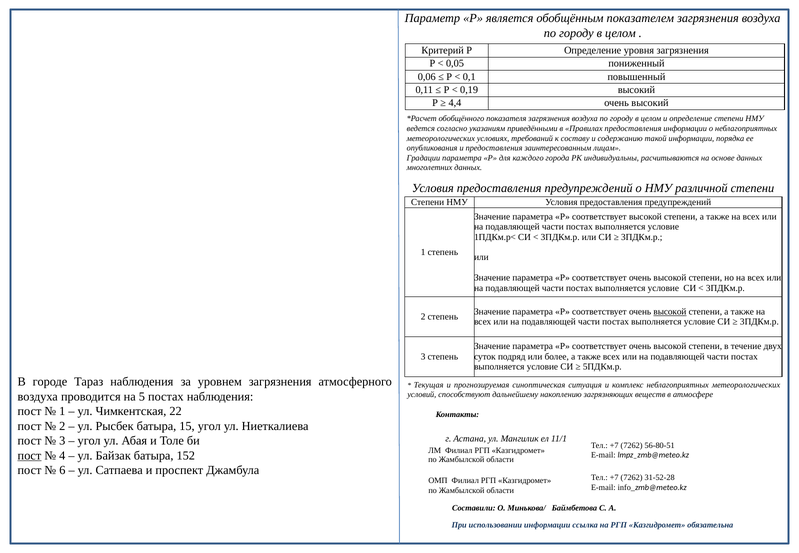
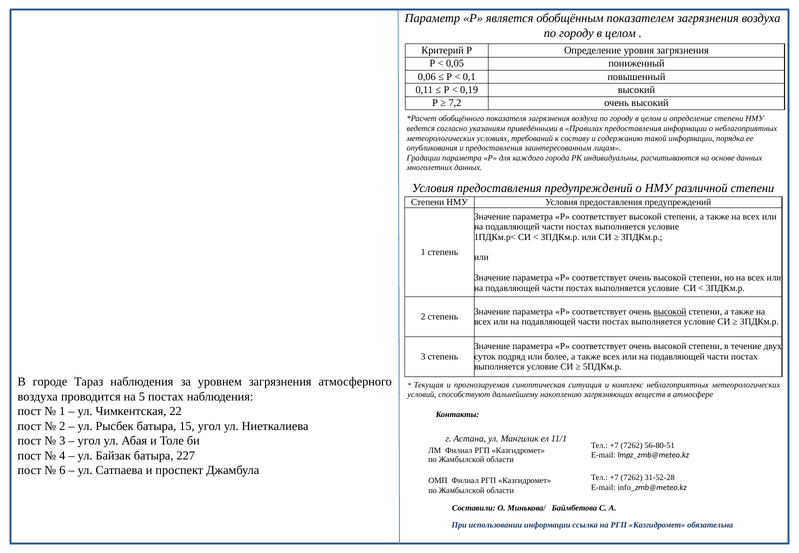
4,4: 4,4 -> 7,2
пост at (29, 456) underline: present -> none
152: 152 -> 227
